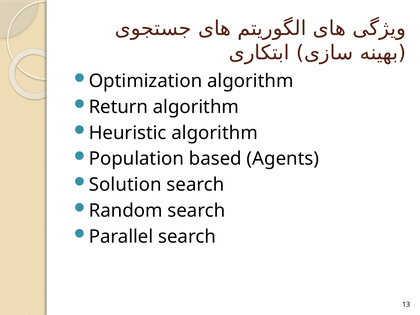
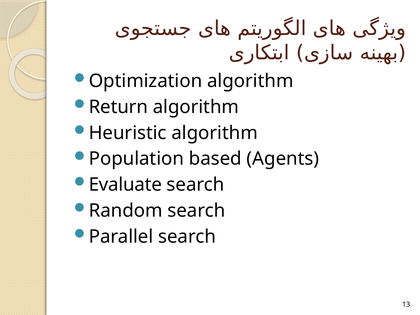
Solution: Solution -> Evaluate
